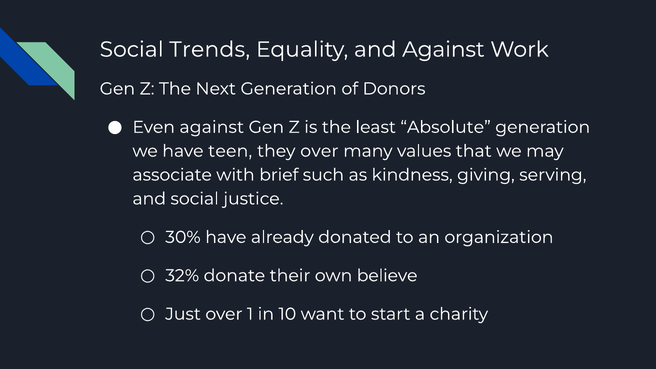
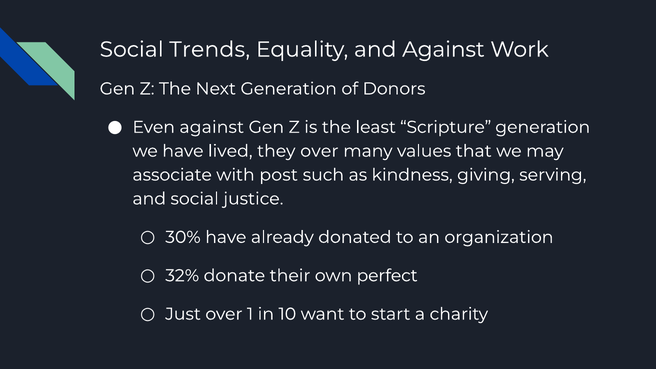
Absolute: Absolute -> Scripture
teen: teen -> lived
brief: brief -> post
believe: believe -> perfect
